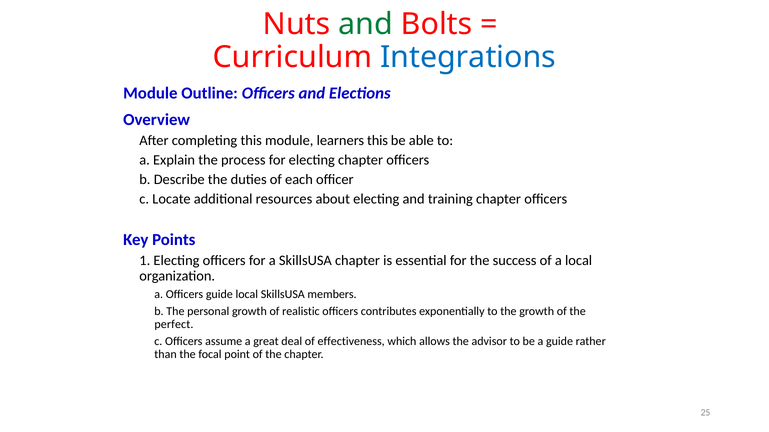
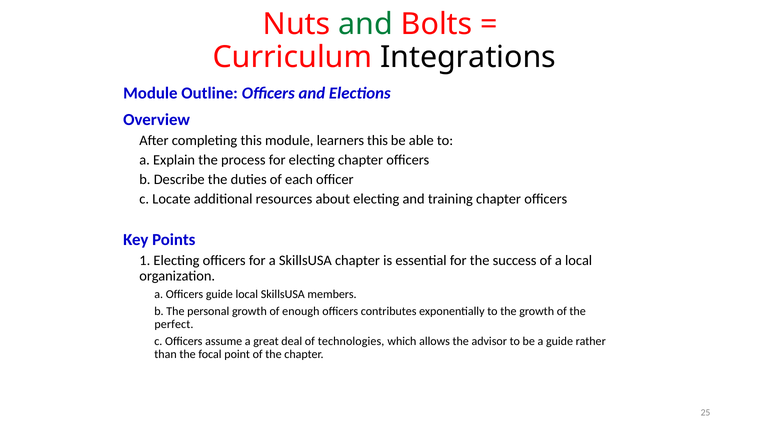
Integrations colour: blue -> black
realistic: realistic -> enough
effectiveness: effectiveness -> technologies
